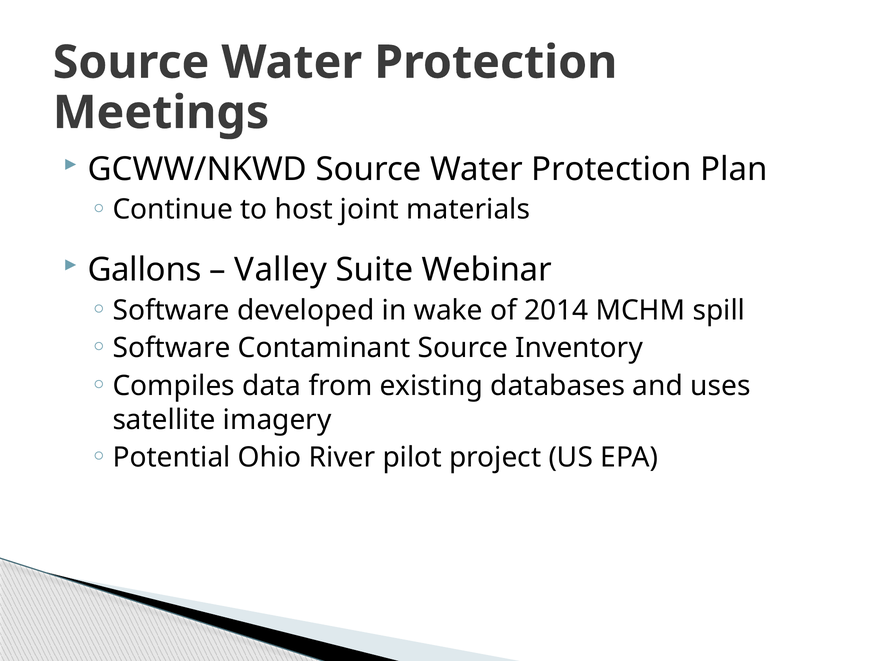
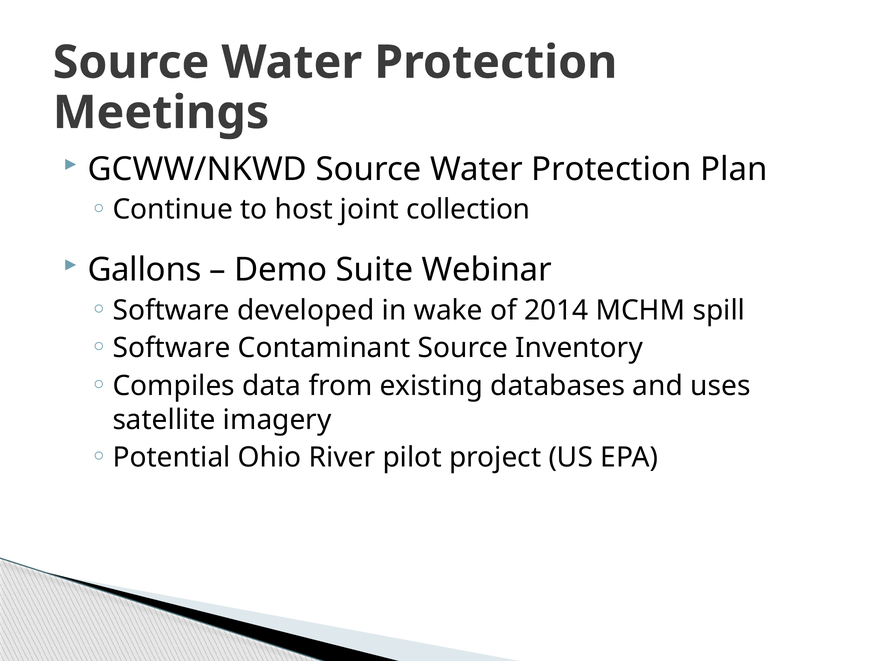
materials: materials -> collection
Valley: Valley -> Demo
